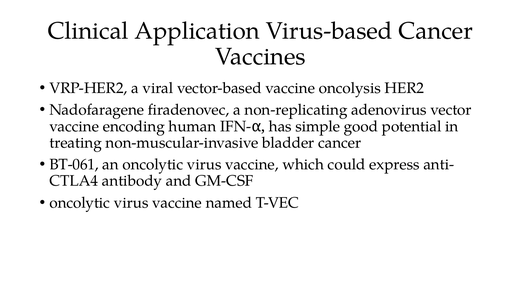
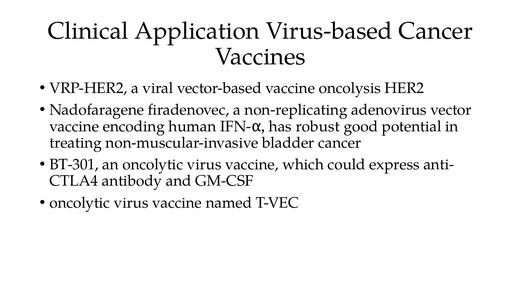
simple: simple -> robust
BT-061: BT-061 -> BT-301
